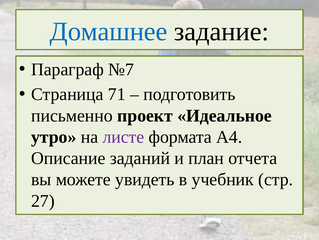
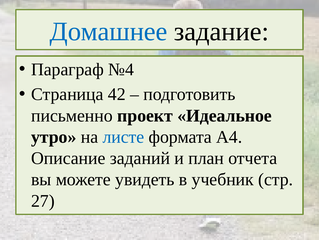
№7: №7 -> №4
71: 71 -> 42
листе colour: purple -> blue
